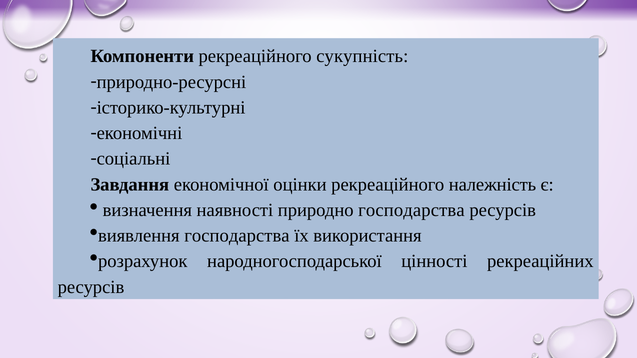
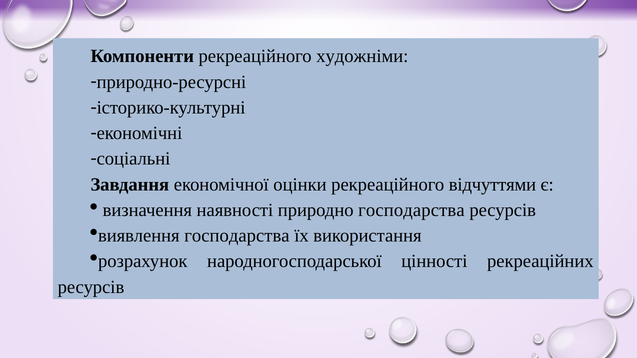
сукупність: сукупність -> художніми
належність: належність -> відчуттями
